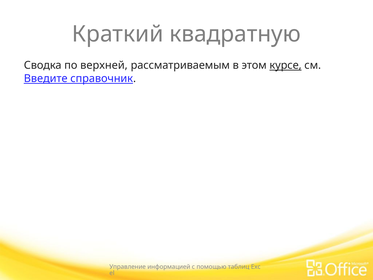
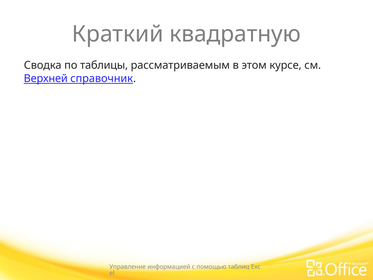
верхней: верхней -> таблицы
курсе underline: present -> none
Введите: Введите -> Верхней
